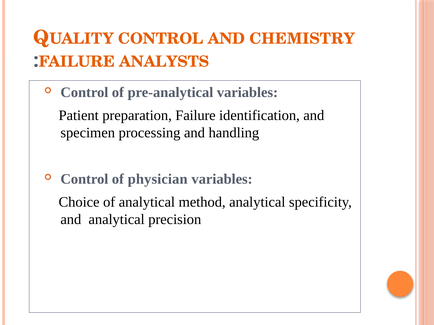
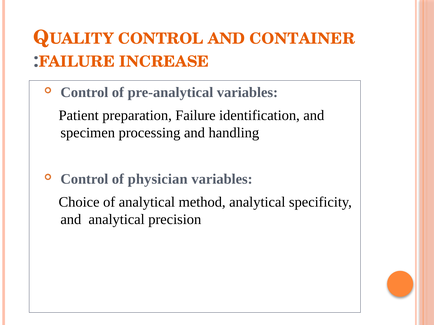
CHEMISTRY: CHEMISTRY -> CONTAINER
ANALYSTS: ANALYSTS -> INCREASE
